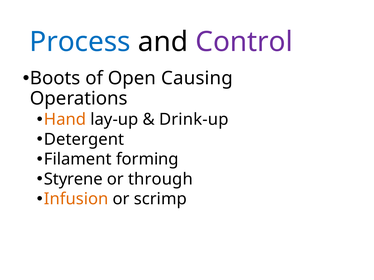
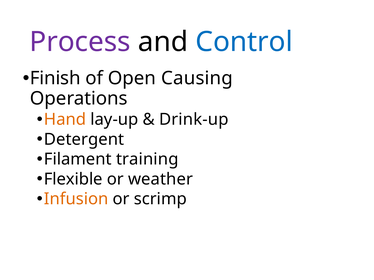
Process colour: blue -> purple
Control colour: purple -> blue
Boots: Boots -> Finish
forming: forming -> training
Styrene: Styrene -> Flexible
through: through -> weather
